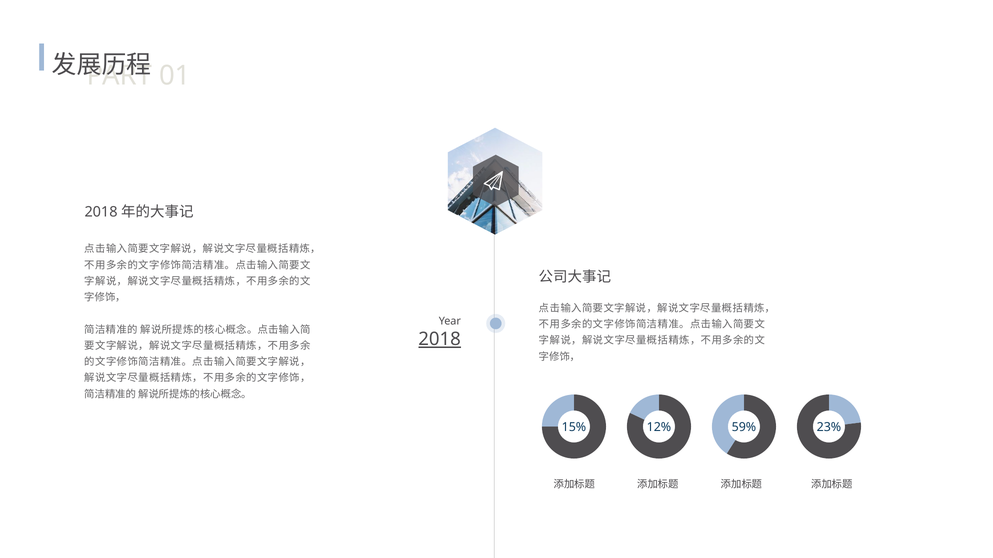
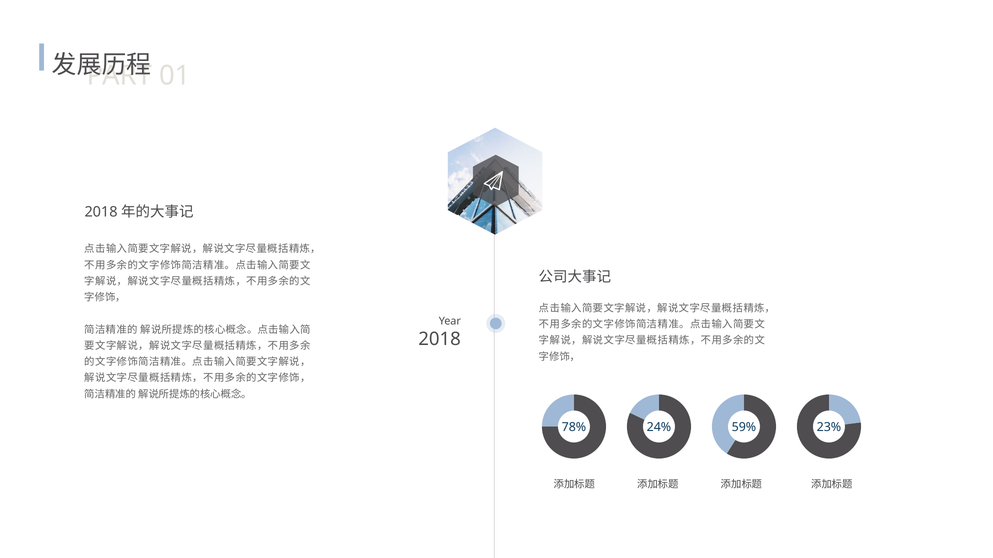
2018 underline: present -> none
15%: 15% -> 78%
12%: 12% -> 24%
